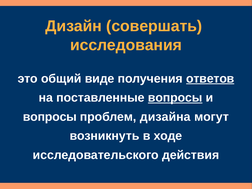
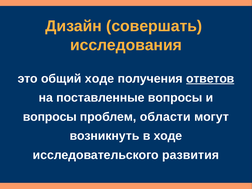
общий виде: виде -> ходе
вопросы at (175, 98) underline: present -> none
дизайна: дизайна -> области
действия: действия -> развития
